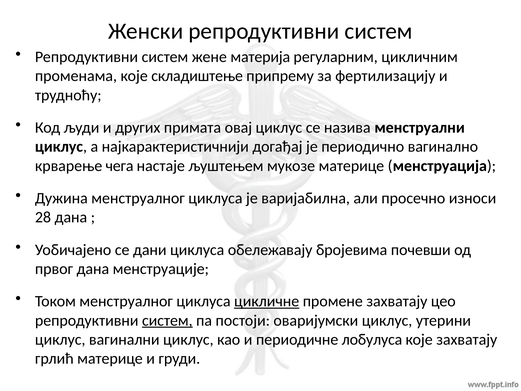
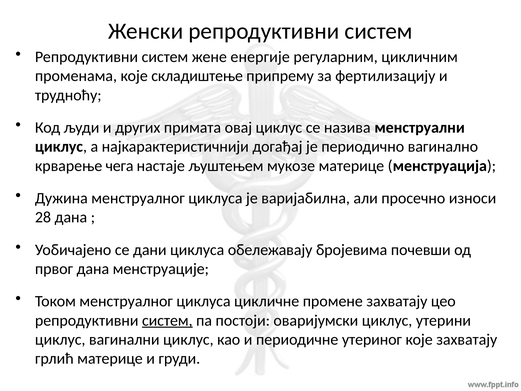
материја: материја -> енергије
цикличне underline: present -> none
лобулуса: лобулуса -> утериног
